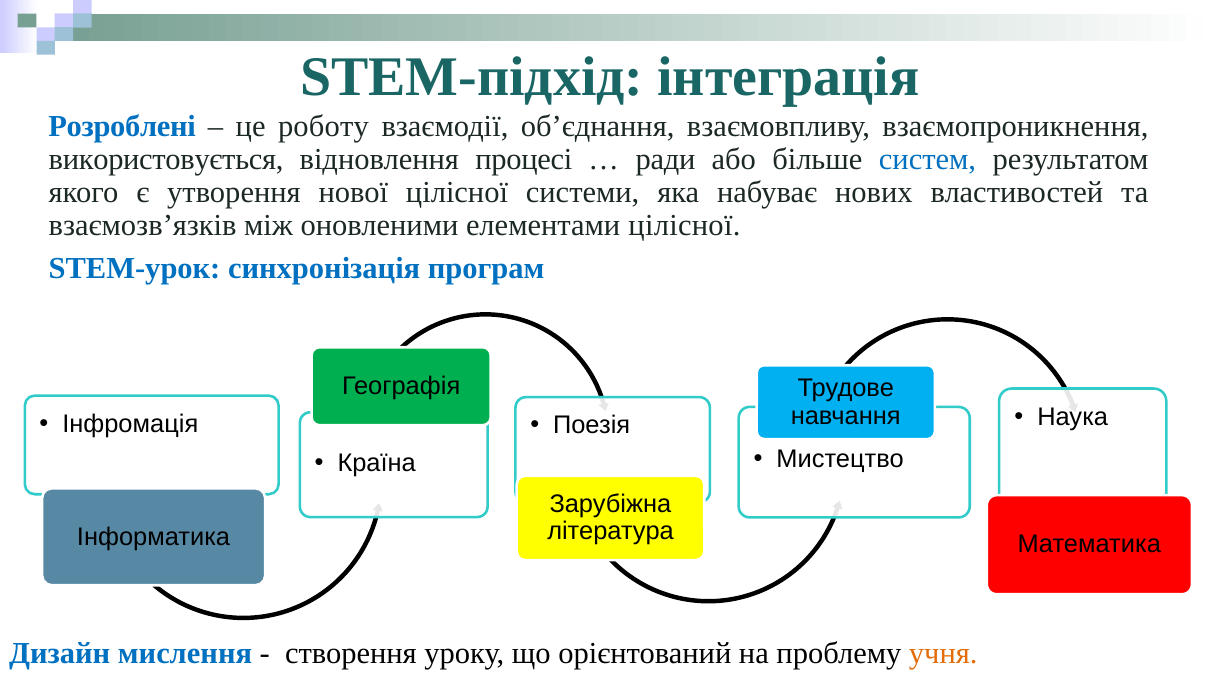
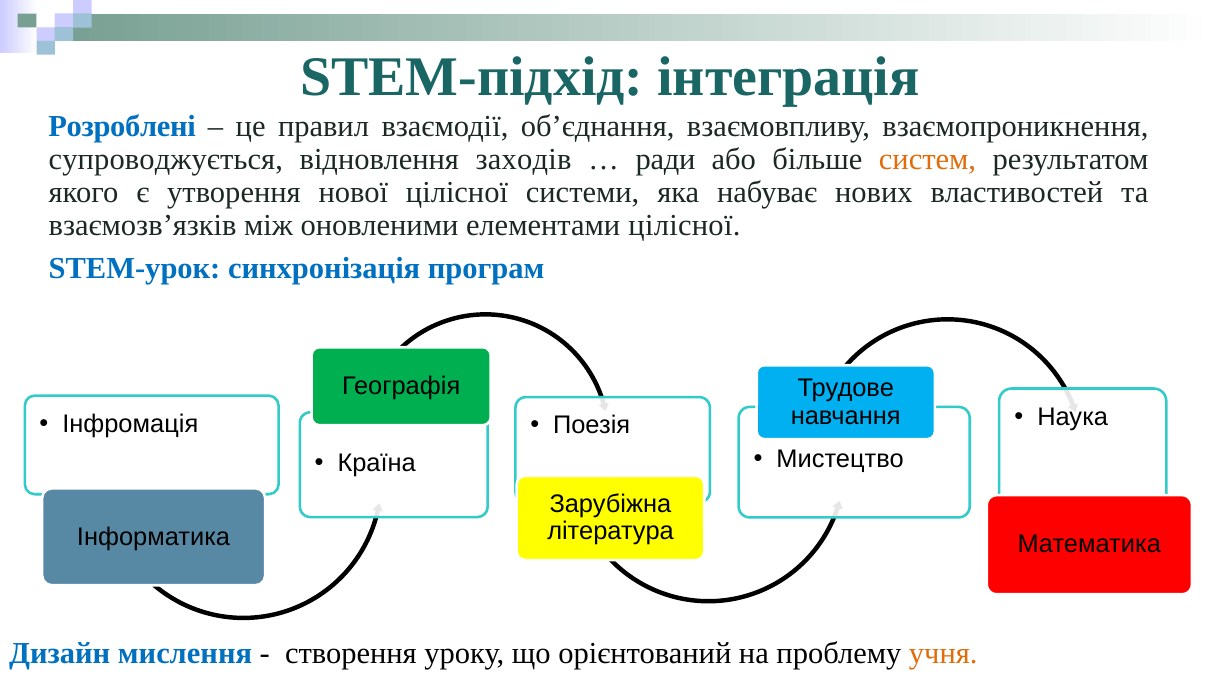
роботу: роботу -> правил
використовується: використовується -> супроводжується
процесі: процесі -> заходів
систем colour: blue -> orange
